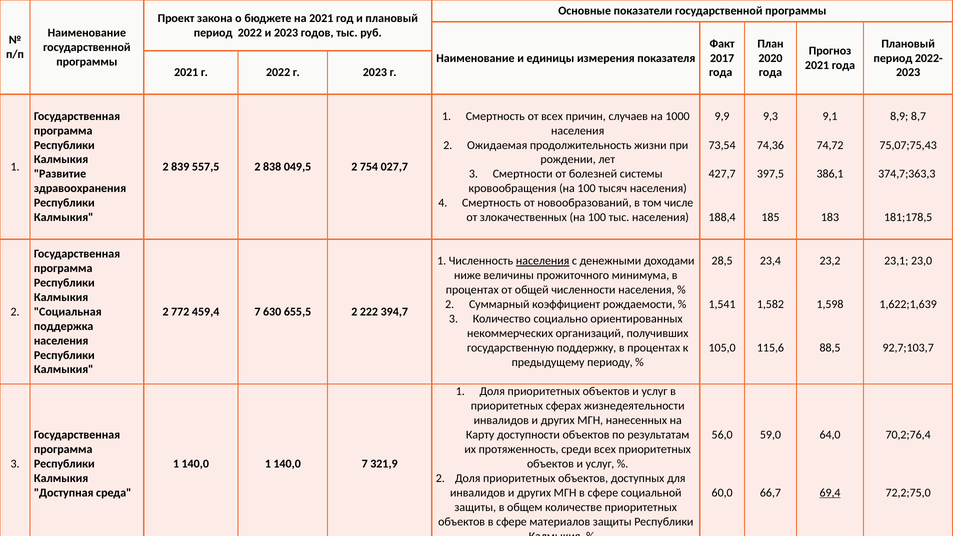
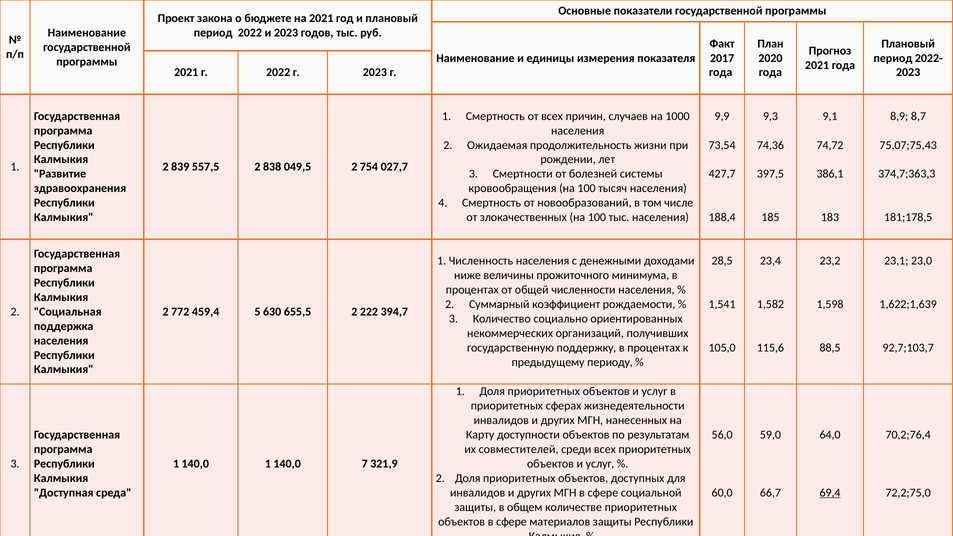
населения at (543, 261) underline: present -> none
459,4 7: 7 -> 5
протяженность: протяженность -> совместителей
